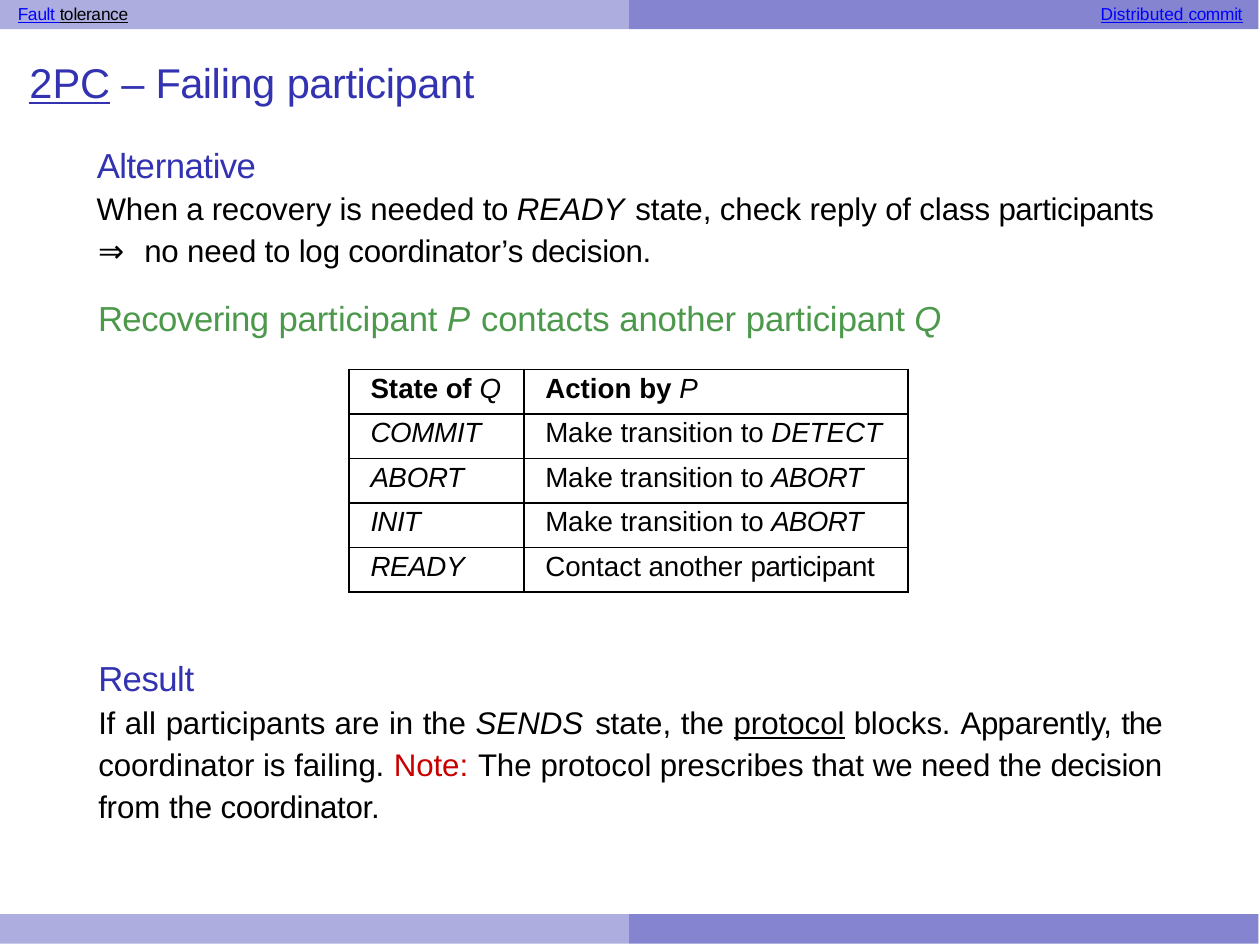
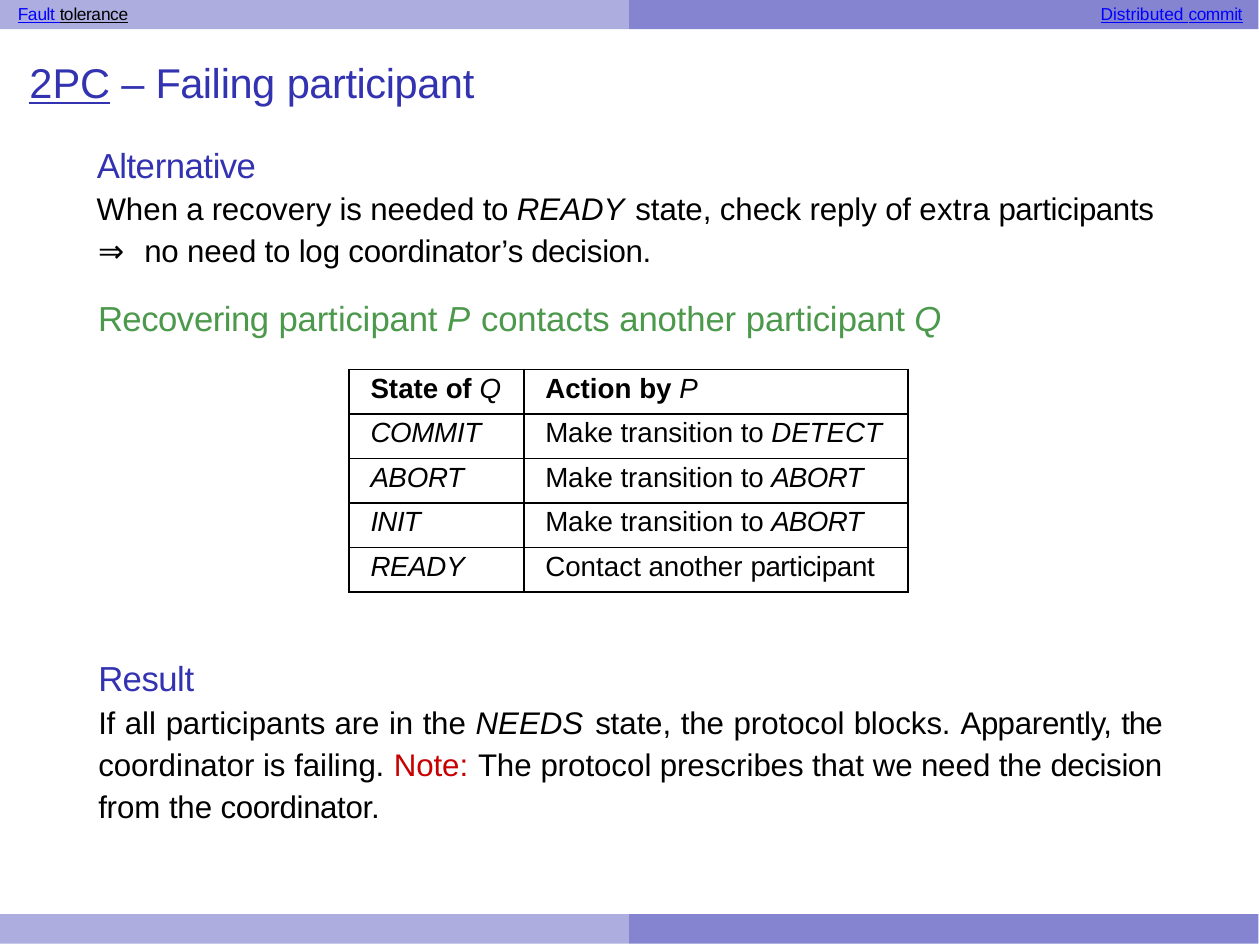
class: class -> extra
SENDS: SENDS -> NEEDS
protocol at (789, 725) underline: present -> none
